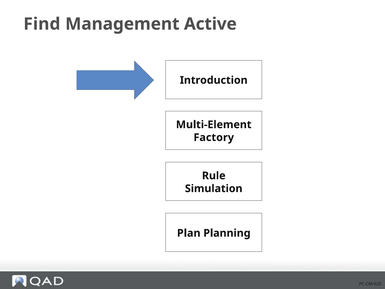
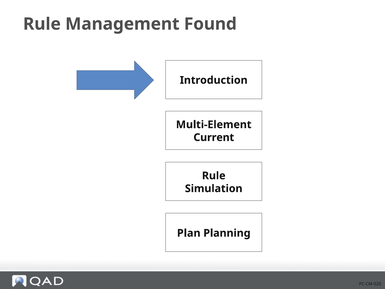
Find at (42, 24): Find -> Rule
Active: Active -> Found
Factory: Factory -> Current
